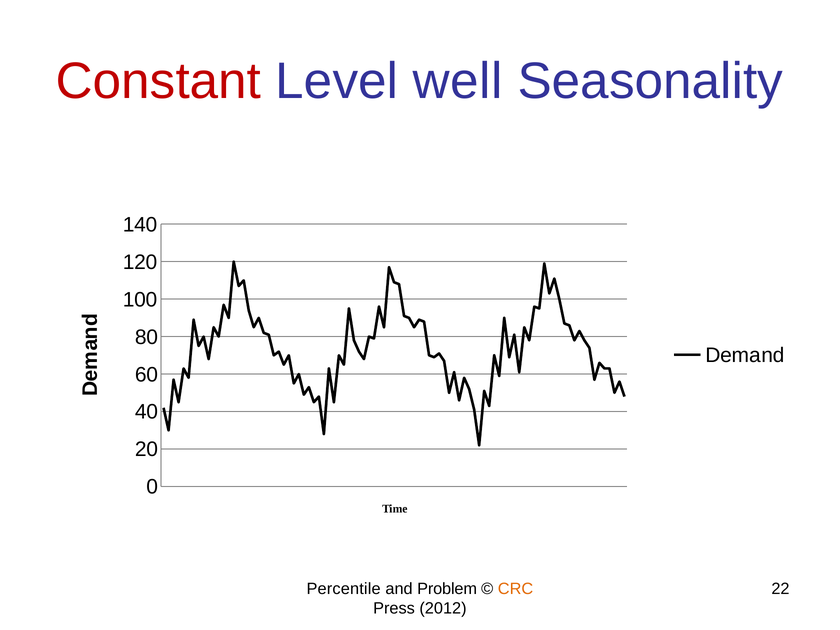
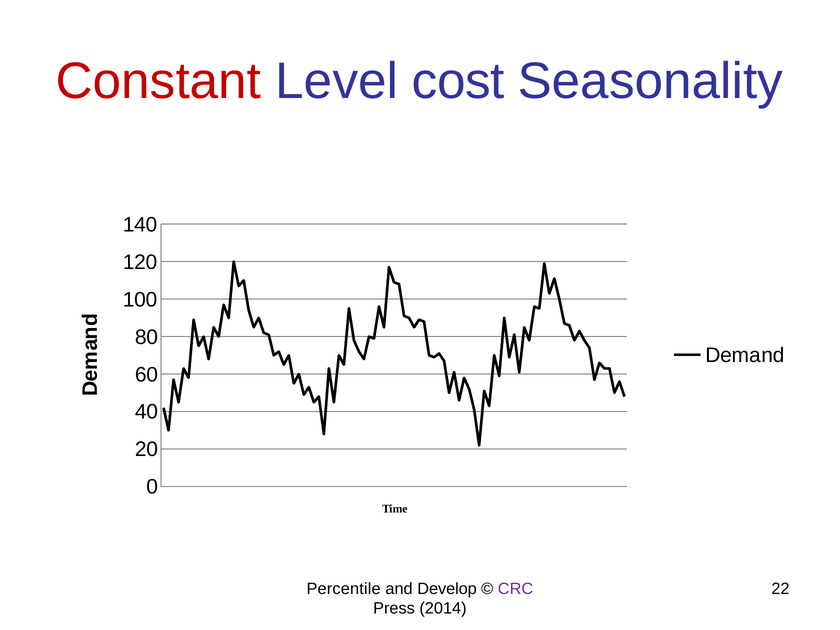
well: well -> cost
Problem: Problem -> Develop
CRC colour: orange -> purple
2012: 2012 -> 2014
